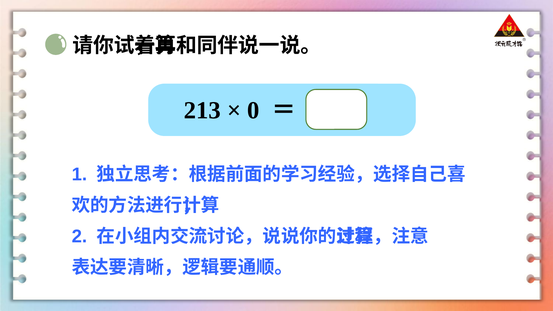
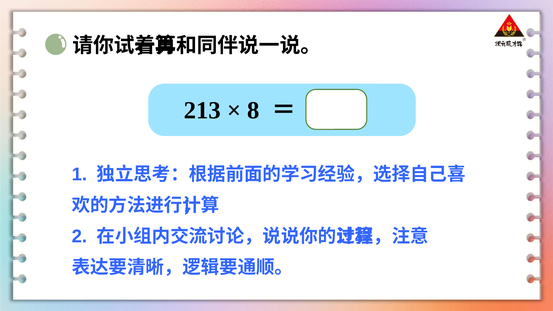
0: 0 -> 8
